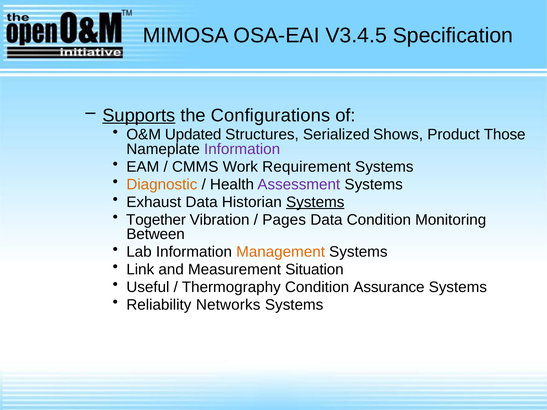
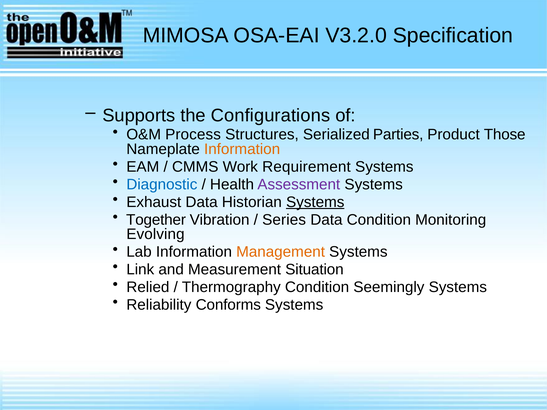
V3.4.5: V3.4.5 -> V3.2.0
Supports underline: present -> none
Updated: Updated -> Process
Shows: Shows -> Parties
Information at (242, 149) colour: purple -> orange
Diagnostic colour: orange -> blue
Pages: Pages -> Series
Between: Between -> Evolving
Useful: Useful -> Relied
Assurance: Assurance -> Seemingly
Networks: Networks -> Conforms
